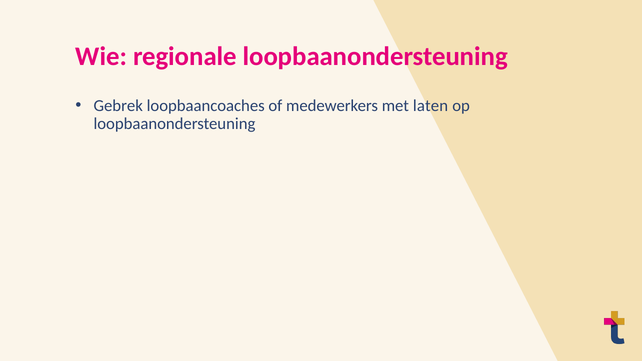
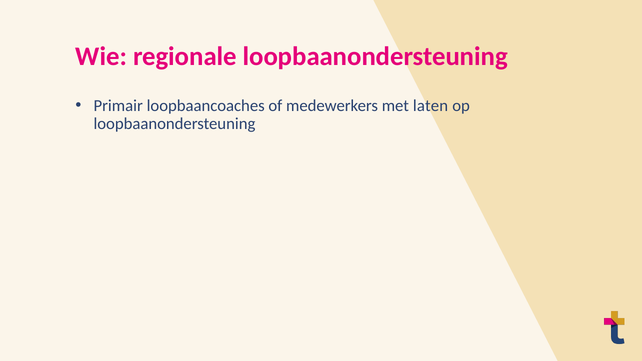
Gebrek: Gebrek -> Primair
